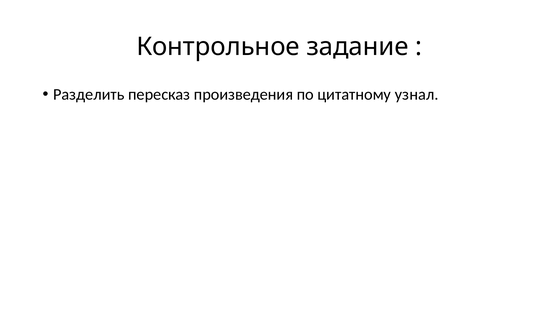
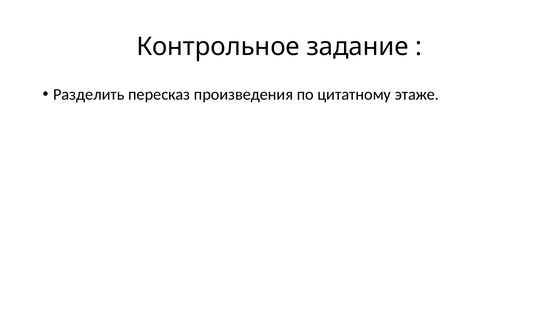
узнал: узнал -> этаже
